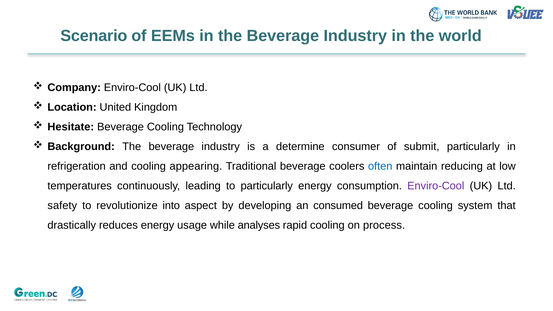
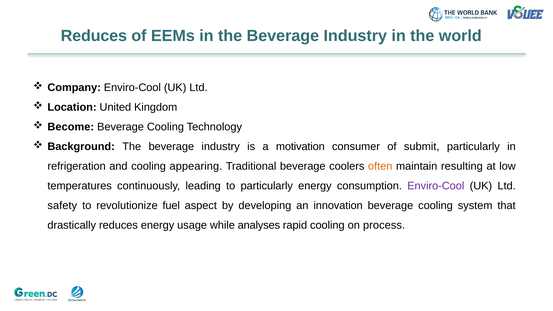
Scenario at (94, 36): Scenario -> Reduces
Hesitate: Hesitate -> Become
determine: determine -> motivation
often colour: blue -> orange
reducing: reducing -> resulting
into: into -> fuel
consumed: consumed -> innovation
